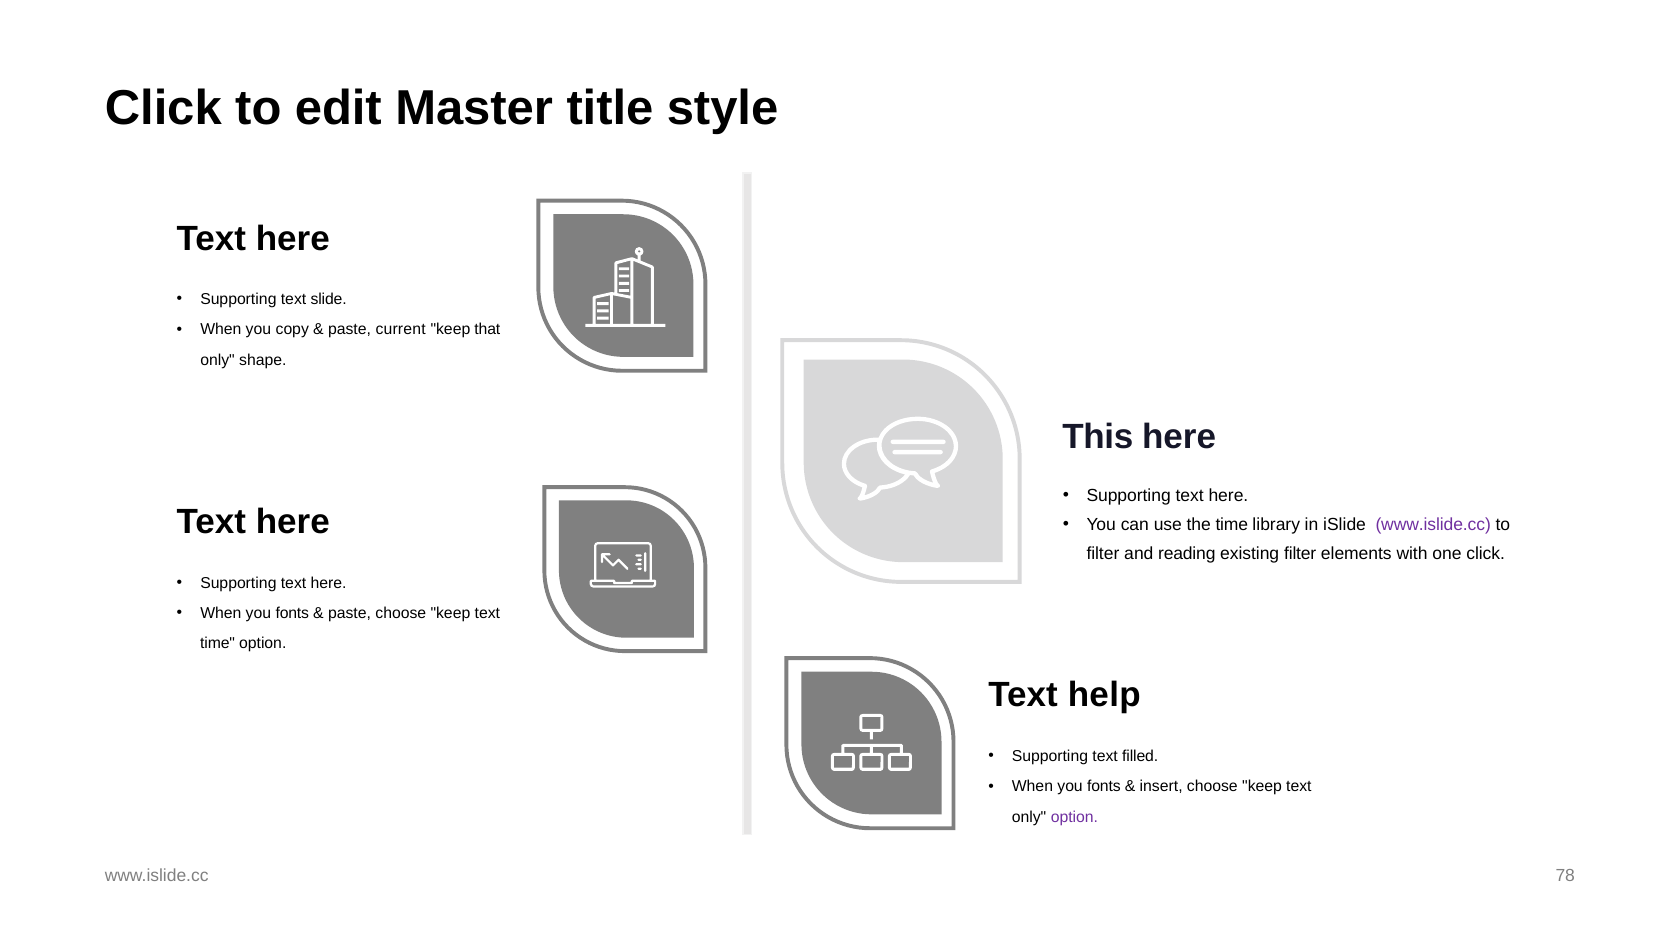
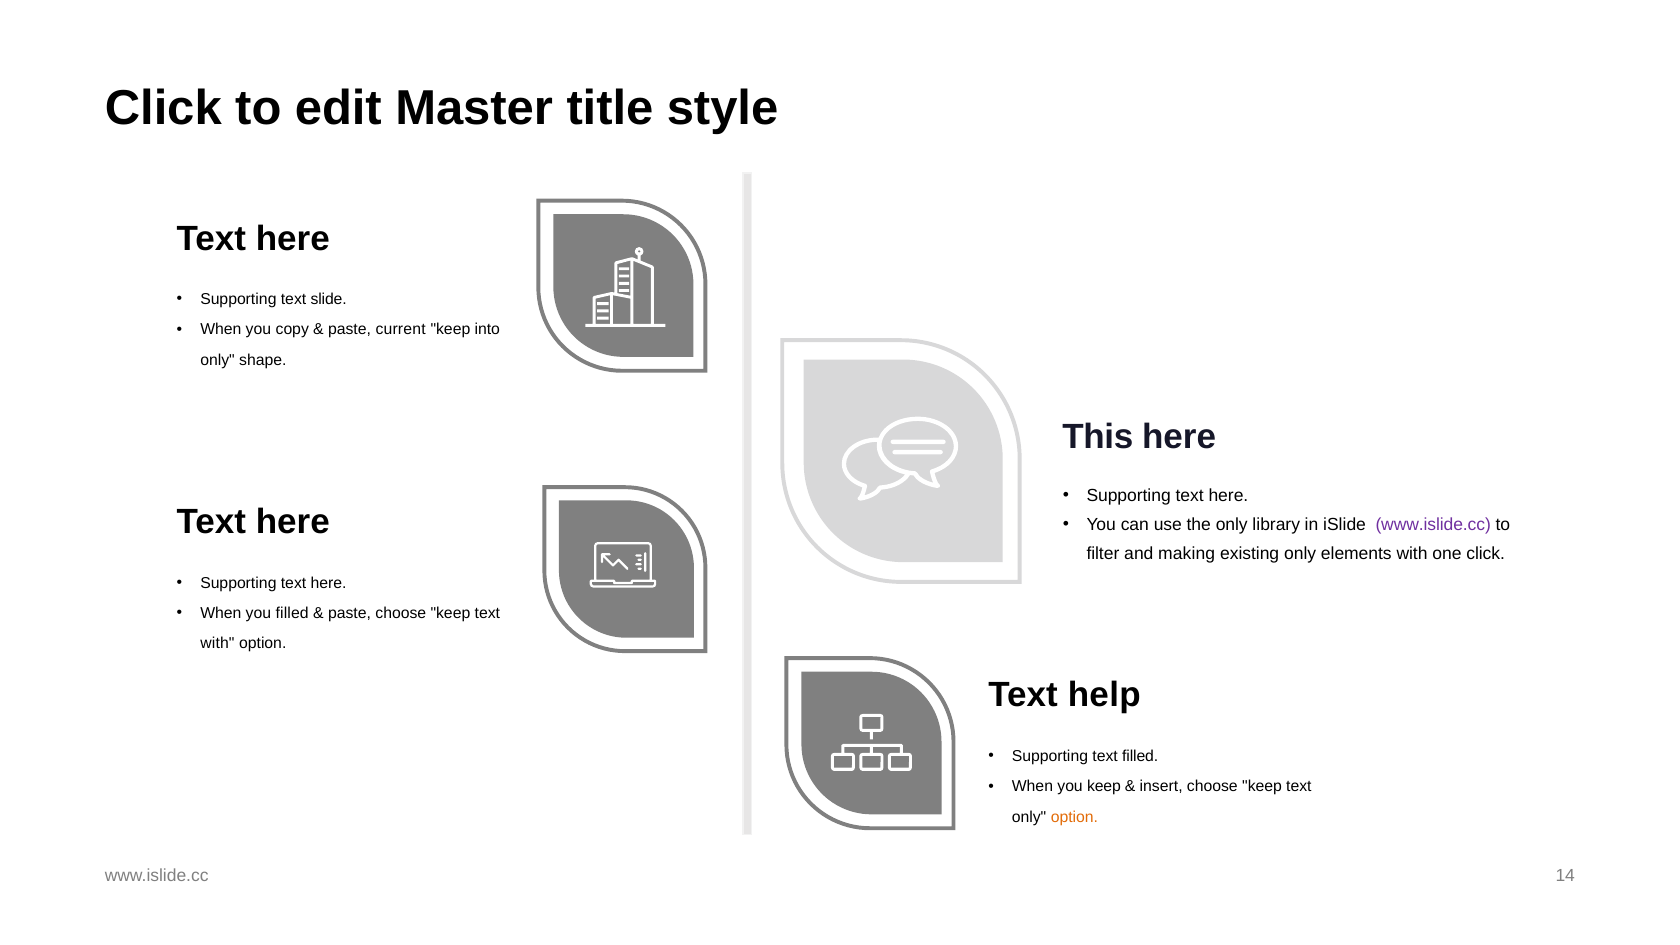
that: that -> into
the time: time -> only
reading: reading -> making
existing filter: filter -> only
fonts at (292, 613): fonts -> filled
time at (218, 644): time -> with
fonts at (1104, 787): fonts -> keep
option at (1074, 817) colour: purple -> orange
78: 78 -> 14
